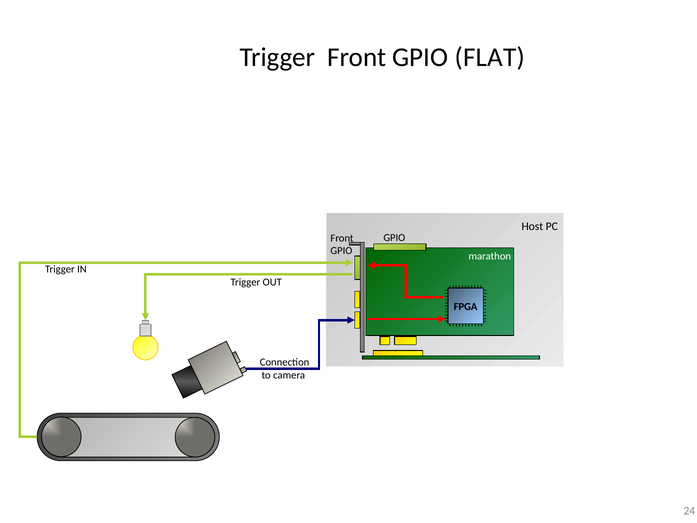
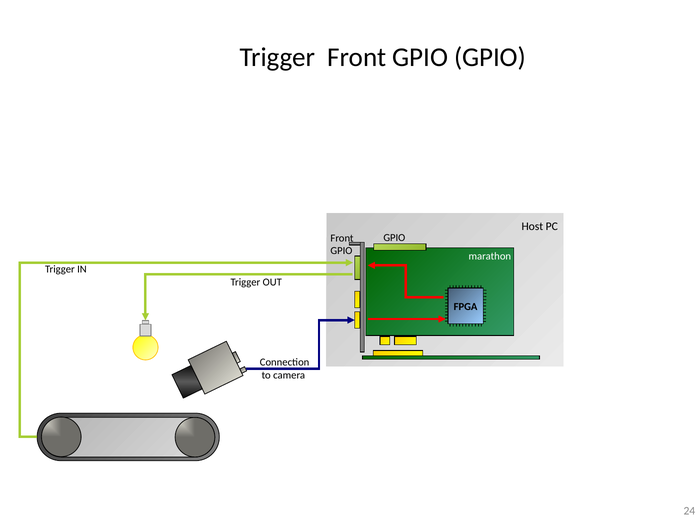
GPIO FLAT: FLAT -> GPIO
